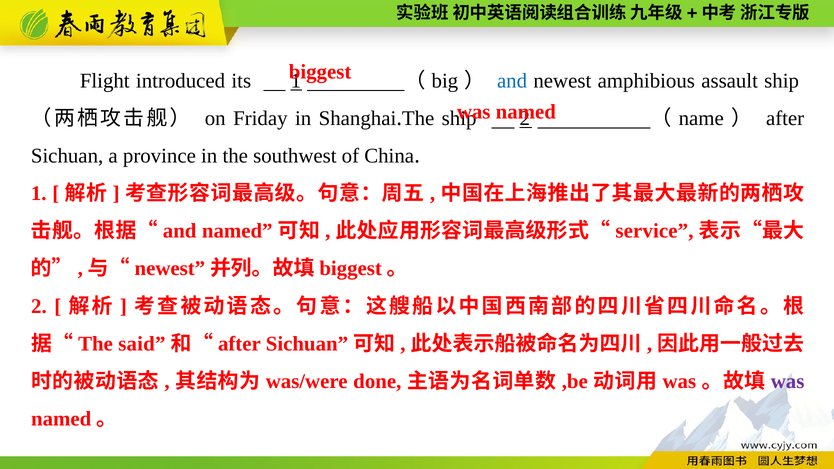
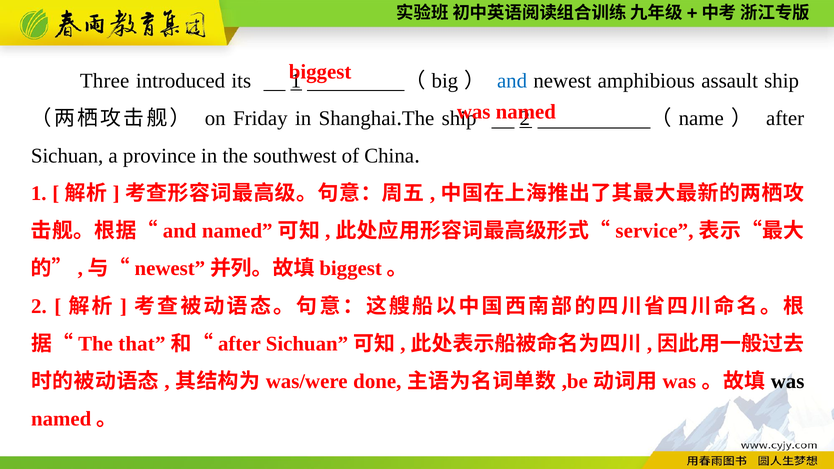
Flight: Flight -> Three
said: said -> that
was at (788, 382) colour: purple -> black
